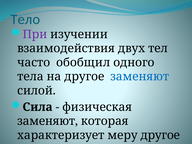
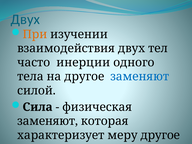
Тело at (25, 19): Тело -> Двух
При colour: purple -> orange
обобщил: обобщил -> инерции
